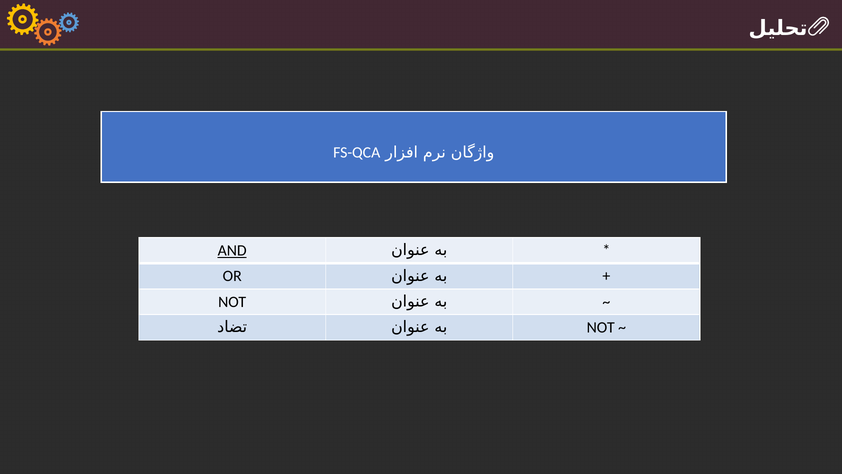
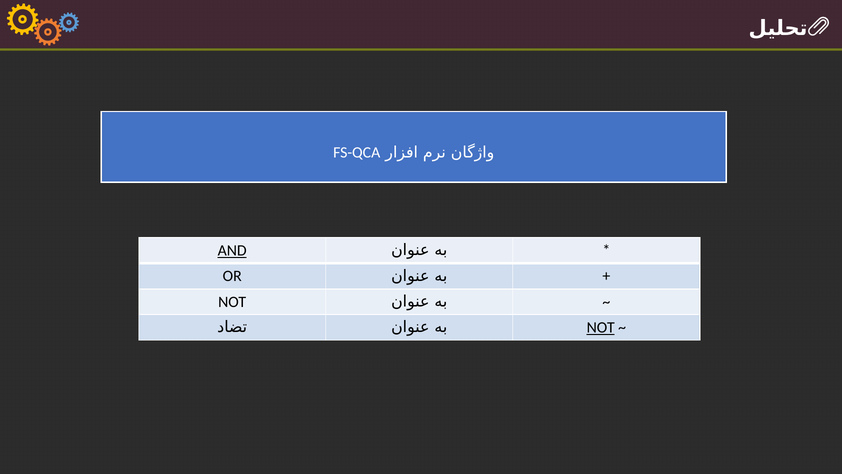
NOT at (601, 327) underline: none -> present
